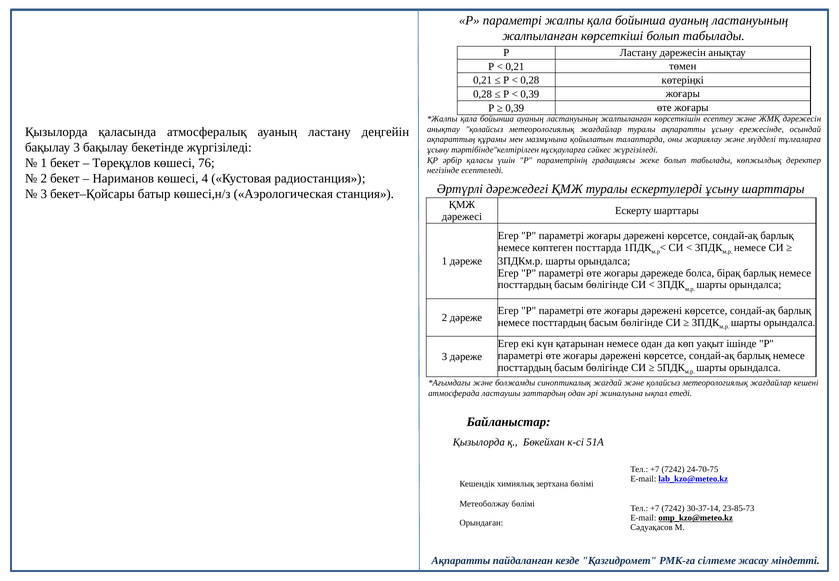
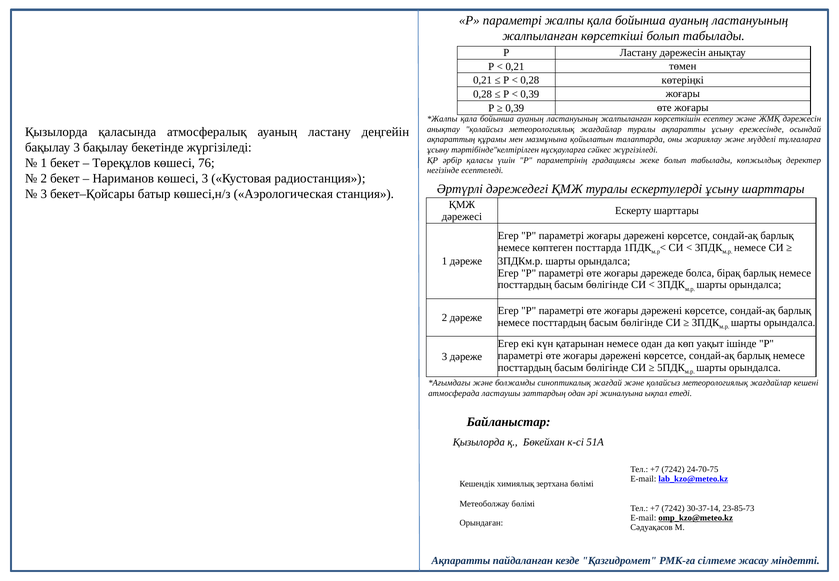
көшесі 4: 4 -> 3
